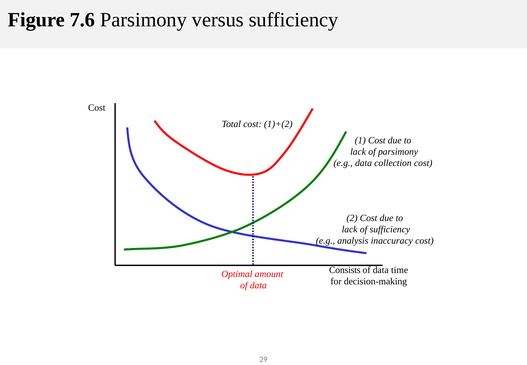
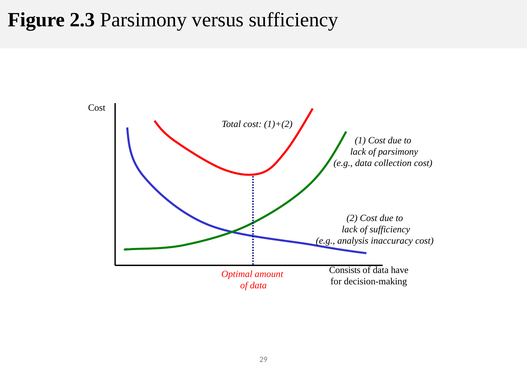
7.6: 7.6 -> 2.3
time: time -> have
